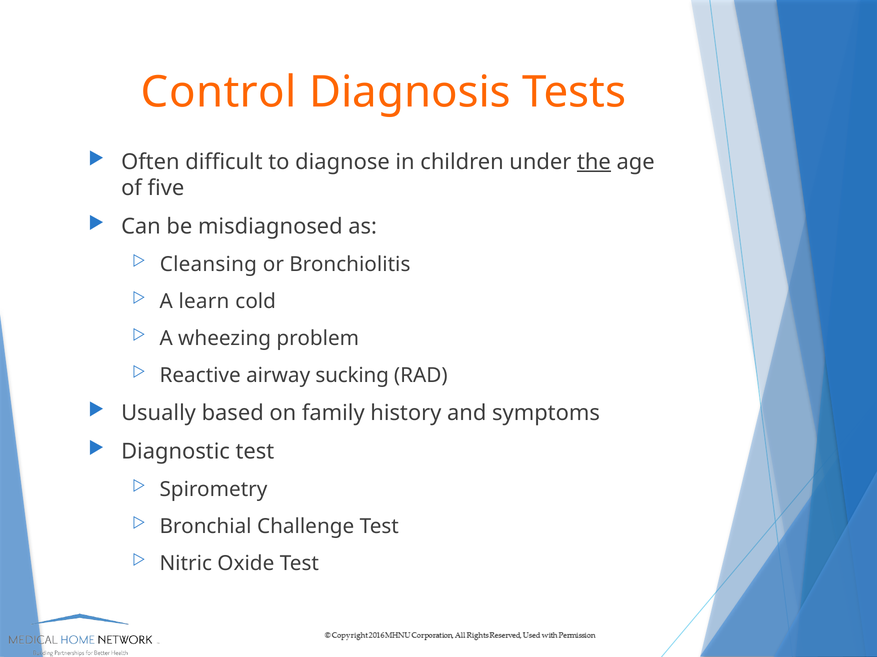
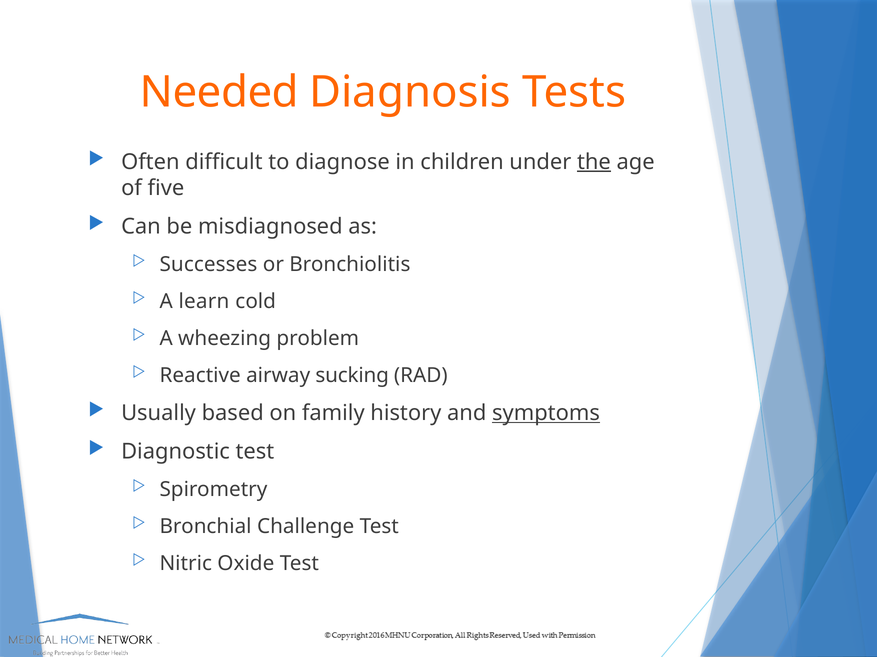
Control: Control -> Needed
Cleansing: Cleansing -> Successes
symptoms underline: none -> present
